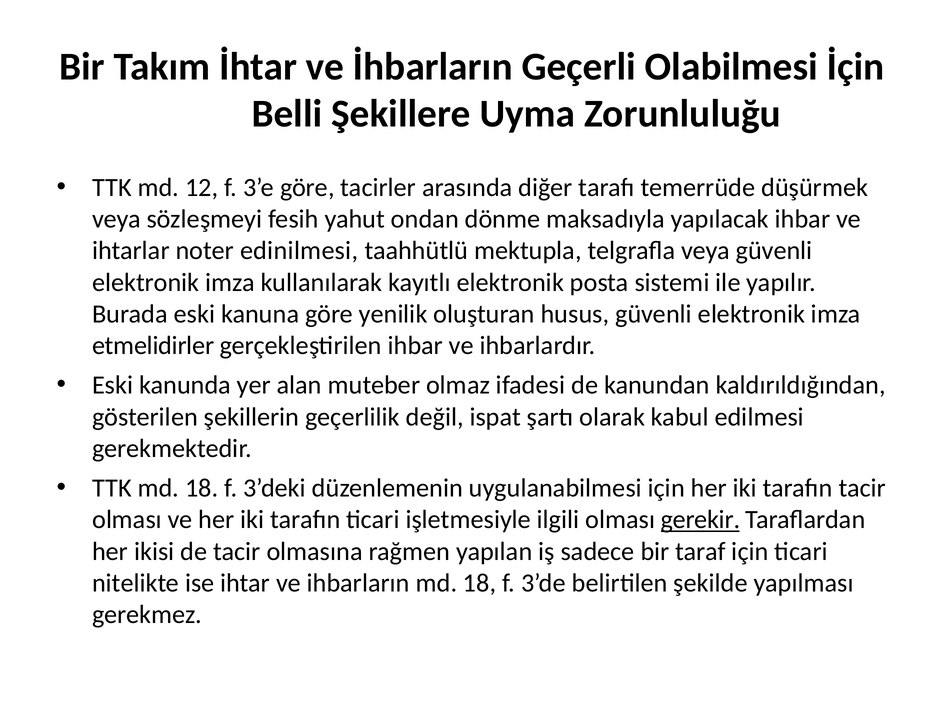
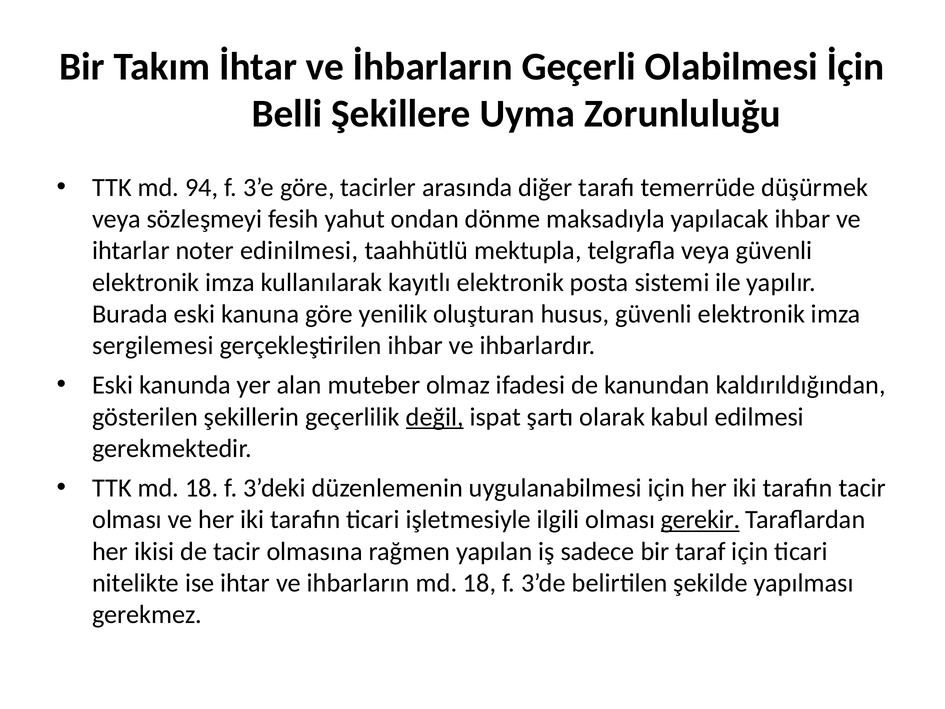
12: 12 -> 94
etmelidirler: etmelidirler -> sergilemesi
değil underline: none -> present
